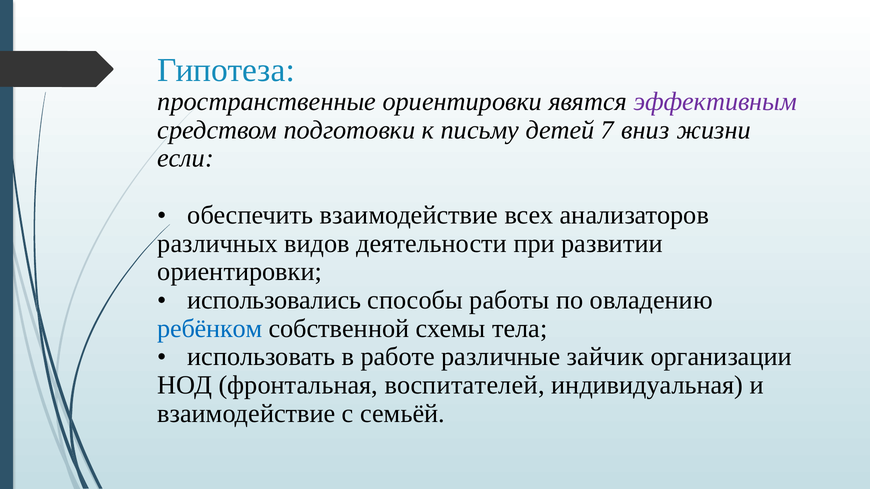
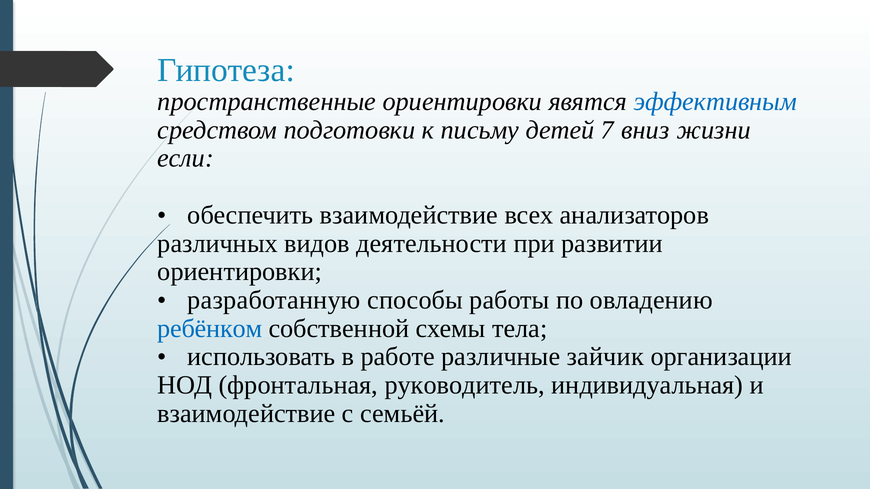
эффективным colour: purple -> blue
использовались: использовались -> разработанную
воспитателей: воспитателей -> руководитель
